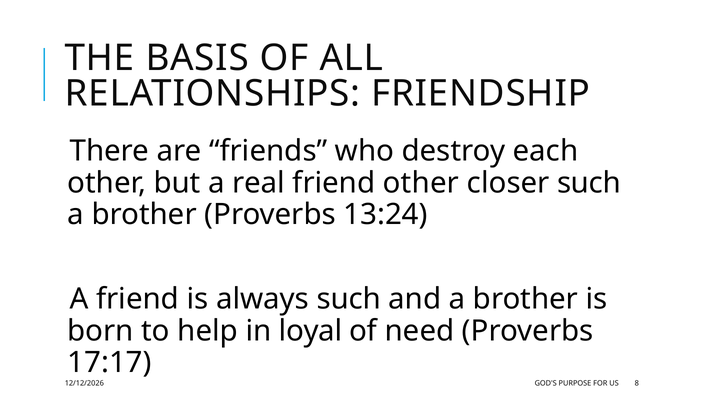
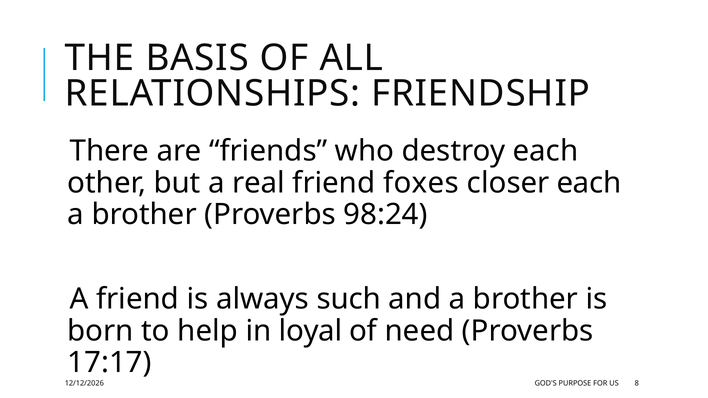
friend other: other -> foxes
closer such: such -> each
13:24: 13:24 -> 98:24
